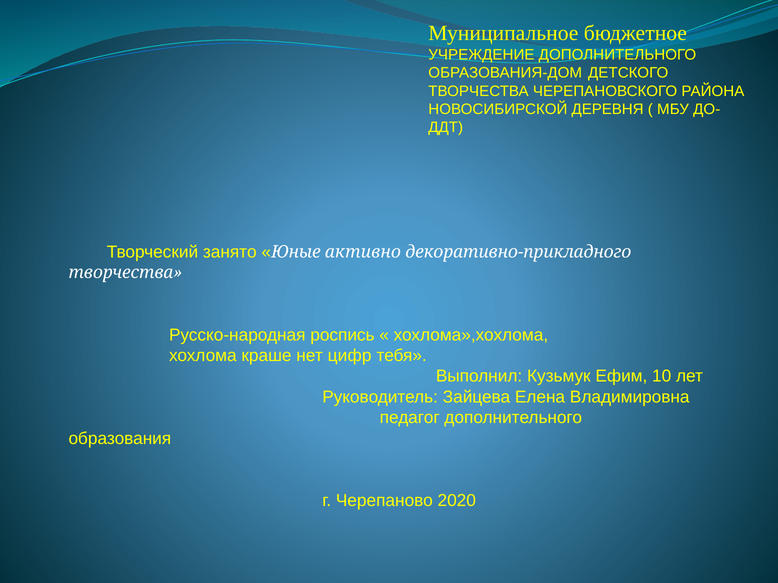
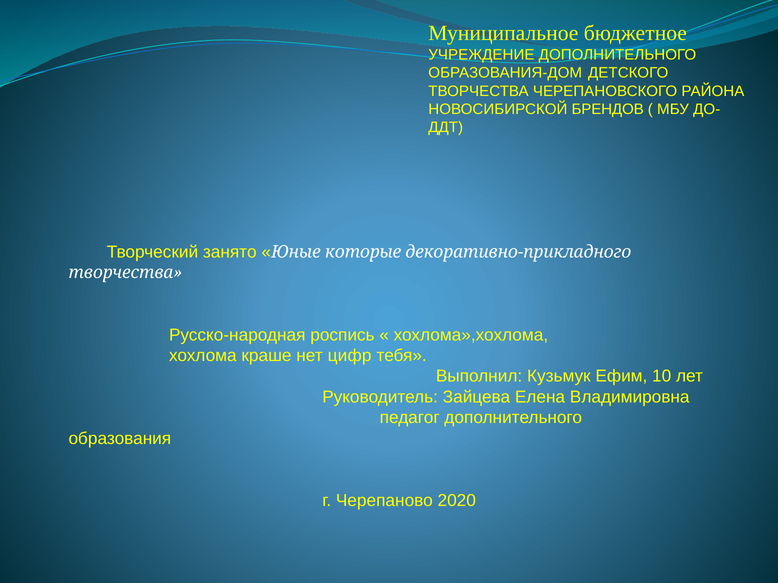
ДЕРЕВНЯ: ДЕРЕВНЯ -> БРЕНДОВ
активно: активно -> которые
